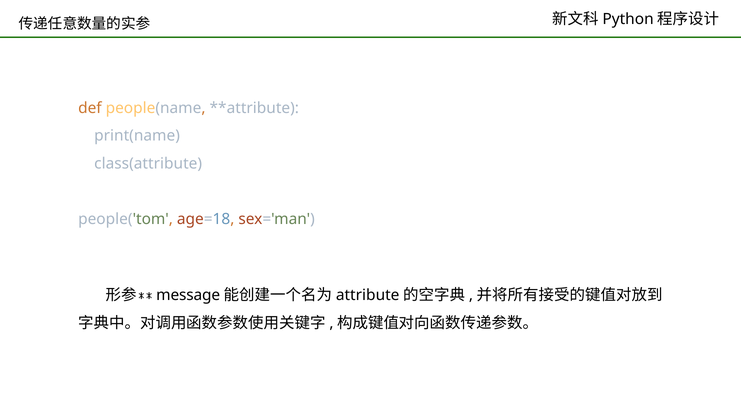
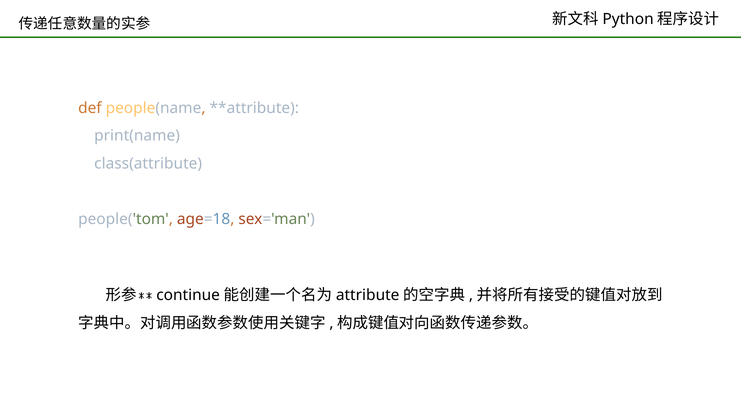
message: message -> continue
